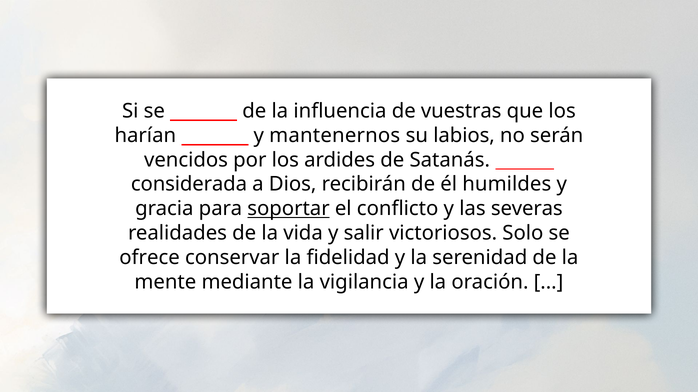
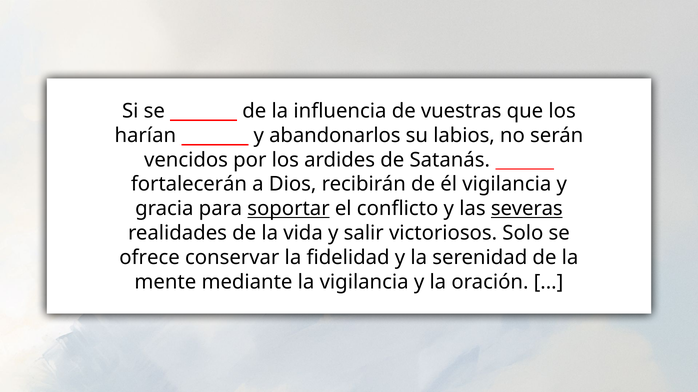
mantenernos: mantenernos -> abandonarlos
considerada: considerada -> fortalecerán
él humildes: humildes -> vigilancia
severas underline: none -> present
